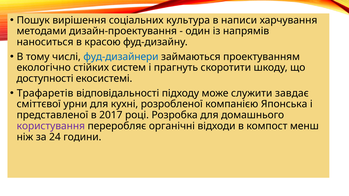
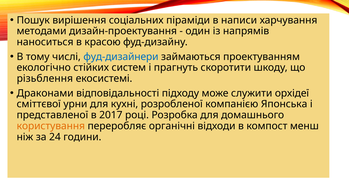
культура: культура -> піраміди
доступності: доступності -> різьблення
Трафаретів: Трафаретів -> Драконами
завдає: завдає -> орхідеї
користування colour: purple -> orange
